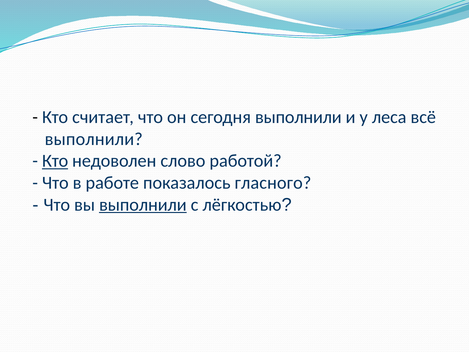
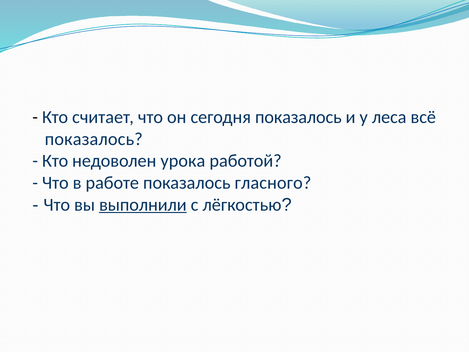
сегодня выполнили: выполнили -> показалось
выполнили at (94, 139): выполнили -> показалось
Кто at (55, 161) underline: present -> none
слово: слово -> урока
